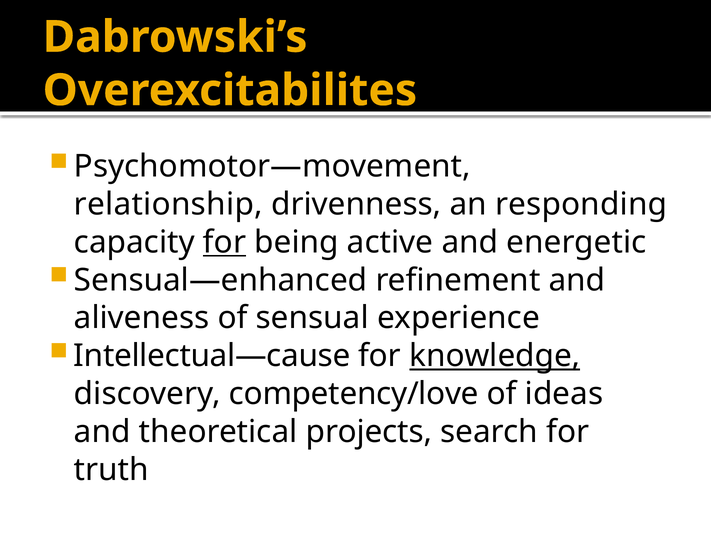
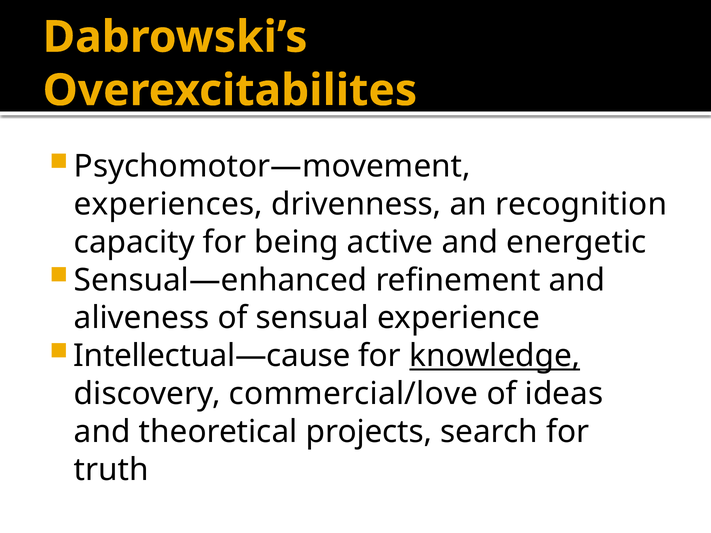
relationship: relationship -> experiences
responding: responding -> recognition
for at (225, 242) underline: present -> none
competency/love: competency/love -> commercial/love
